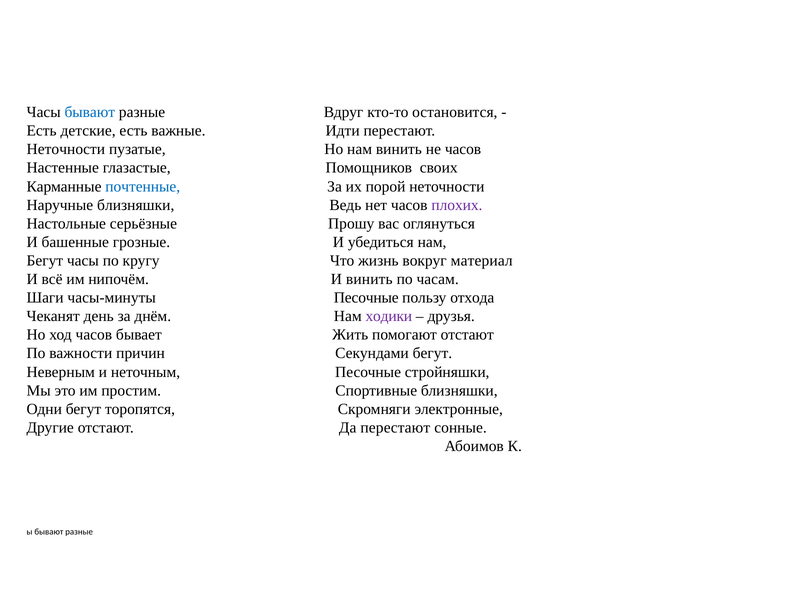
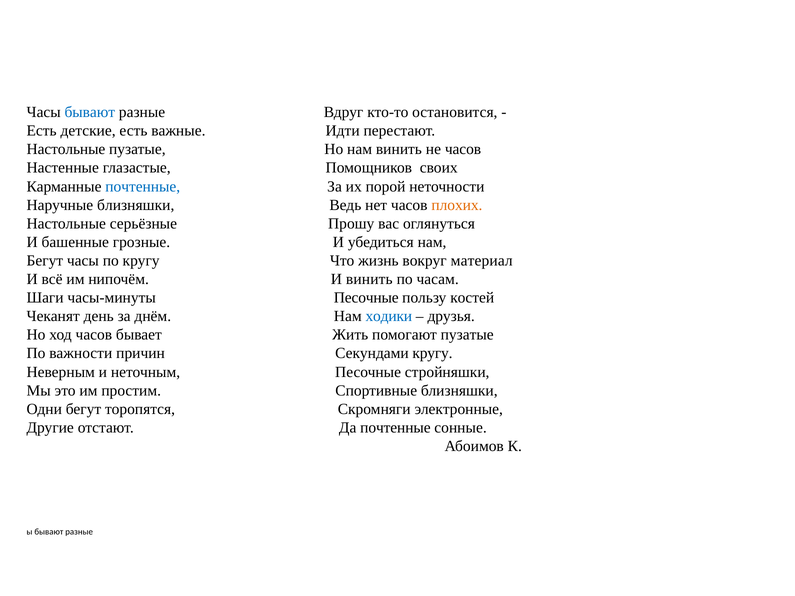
Неточности at (66, 149): Неточности -> Настольные
плохих colour: purple -> orange
отхода: отхода -> костей
ходики colour: purple -> blue
помогают отстают: отстают -> пузатые
Секундами бегут: бегут -> кругу
Да перестают: перестают -> почтенные
